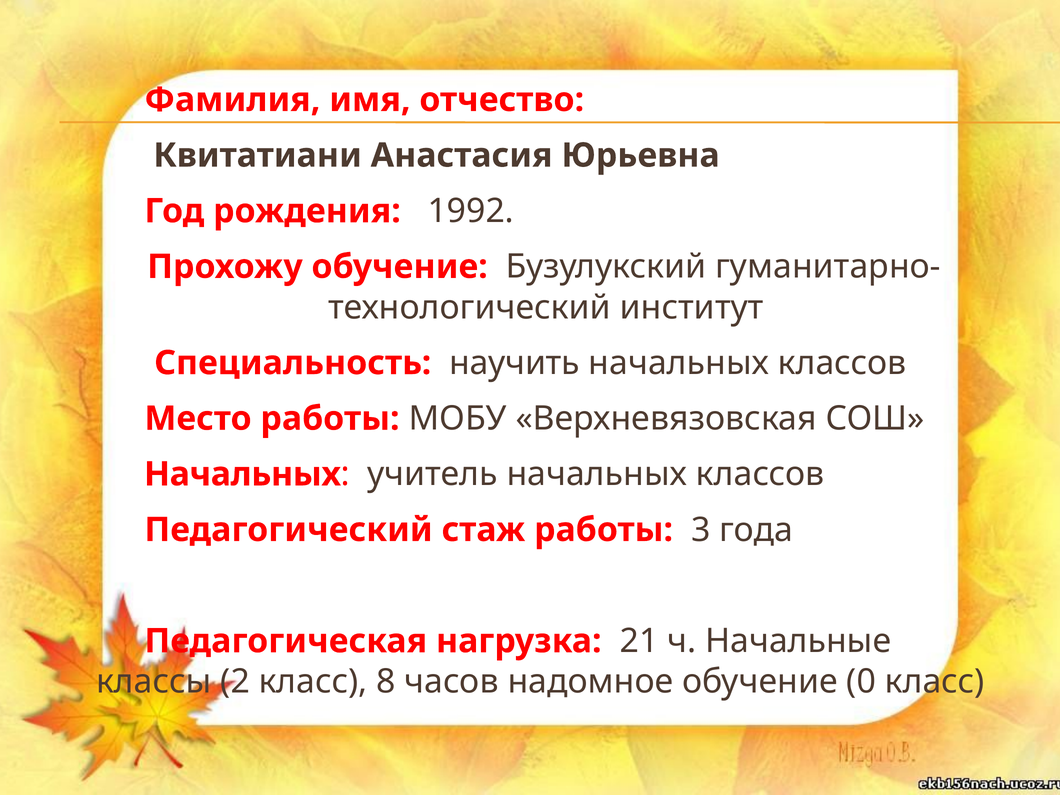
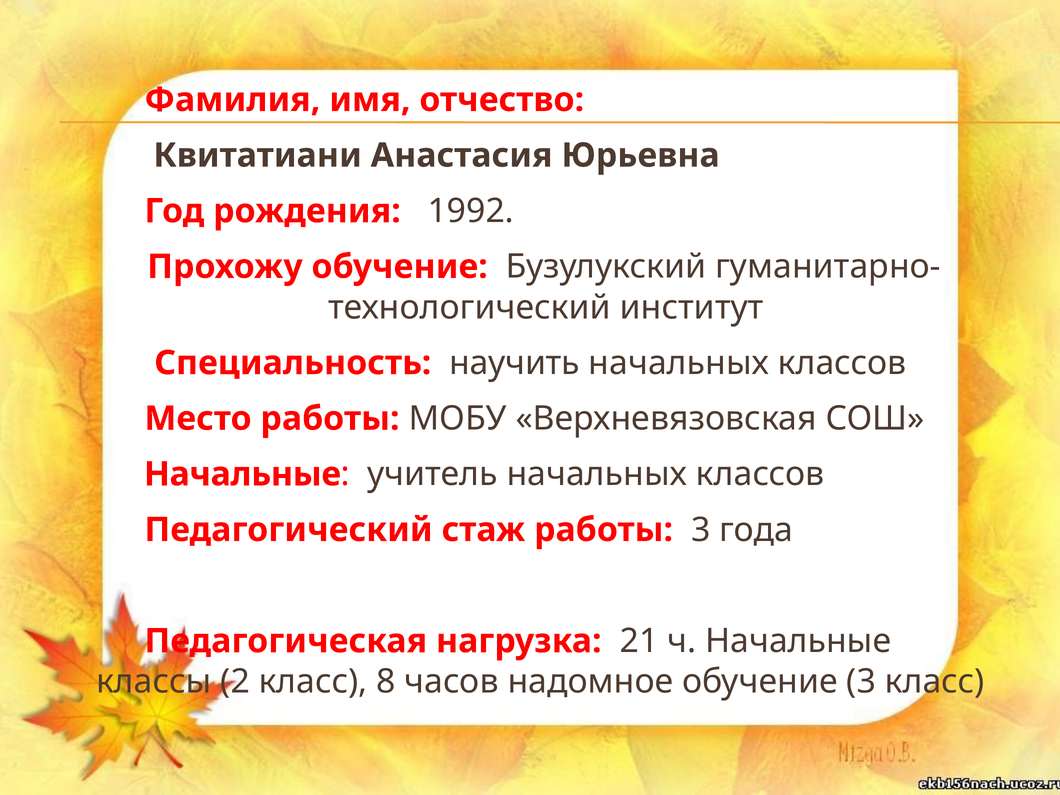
Начальных at (242, 474): Начальных -> Начальные
обучение 0: 0 -> 3
